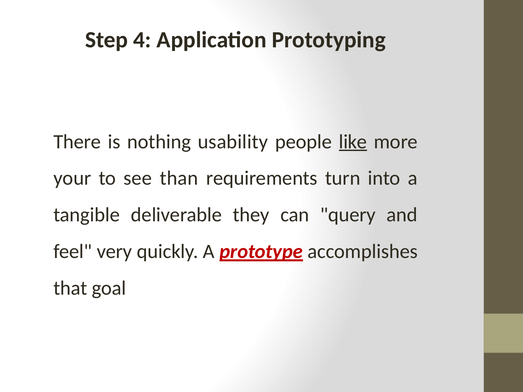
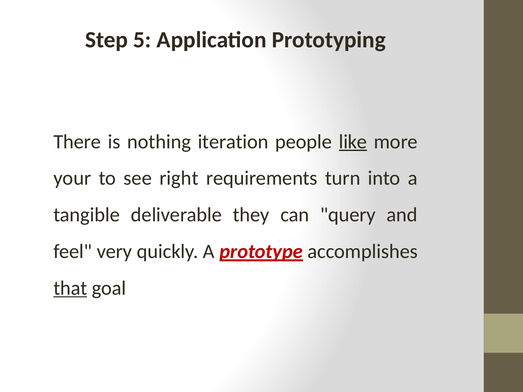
4: 4 -> 5
usability: usability -> iteration
than: than -> right
that underline: none -> present
